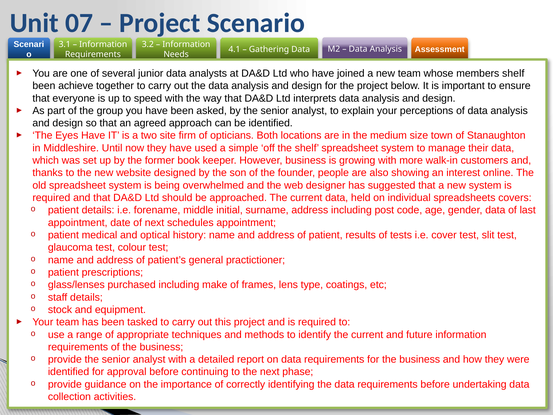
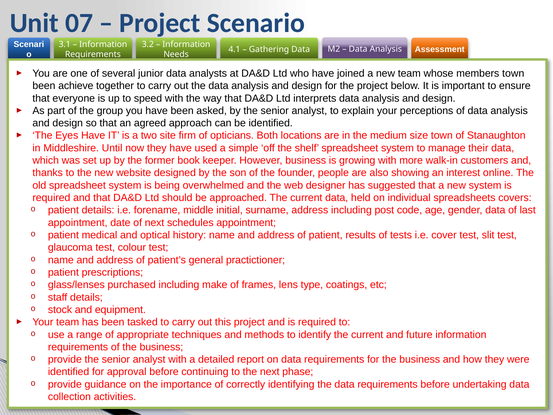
members shelf: shelf -> town
